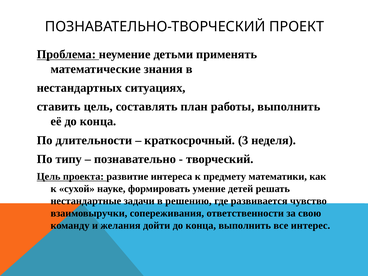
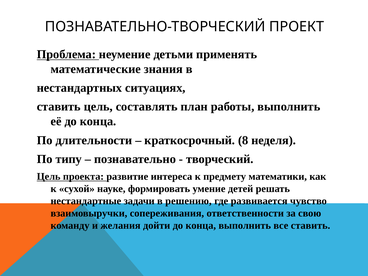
3: 3 -> 8
все интерес: интерес -> ставить
